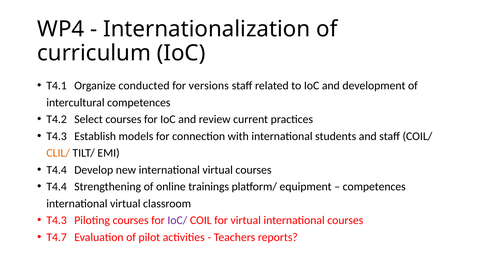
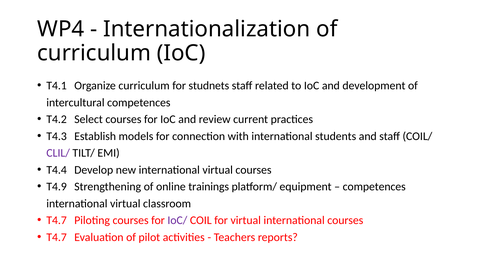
Organize conducted: conducted -> curriculum
versions: versions -> studnets
CLIL/ colour: orange -> purple
T4.4 at (57, 186): T4.4 -> T4.9
T4.3 at (57, 220): T4.3 -> T4.7
